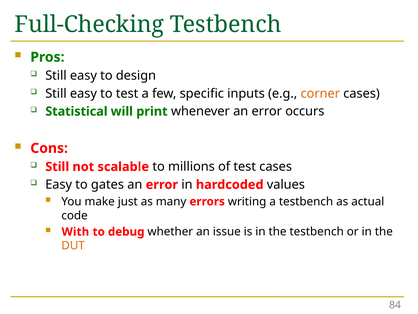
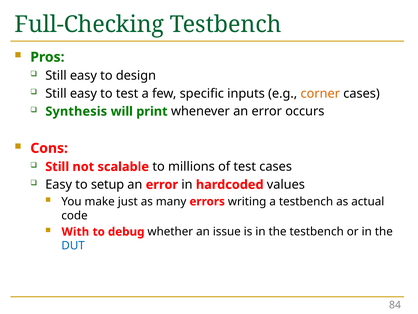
Statistical: Statistical -> Synthesis
gates: gates -> setup
DUT colour: orange -> blue
